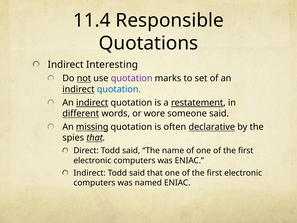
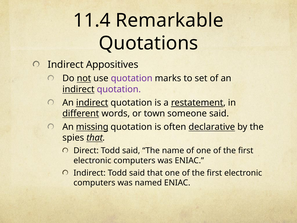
Responsible: Responsible -> Remarkable
Interesting: Interesting -> Appositives
quotation at (119, 89) colour: blue -> purple
wore: wore -> town
